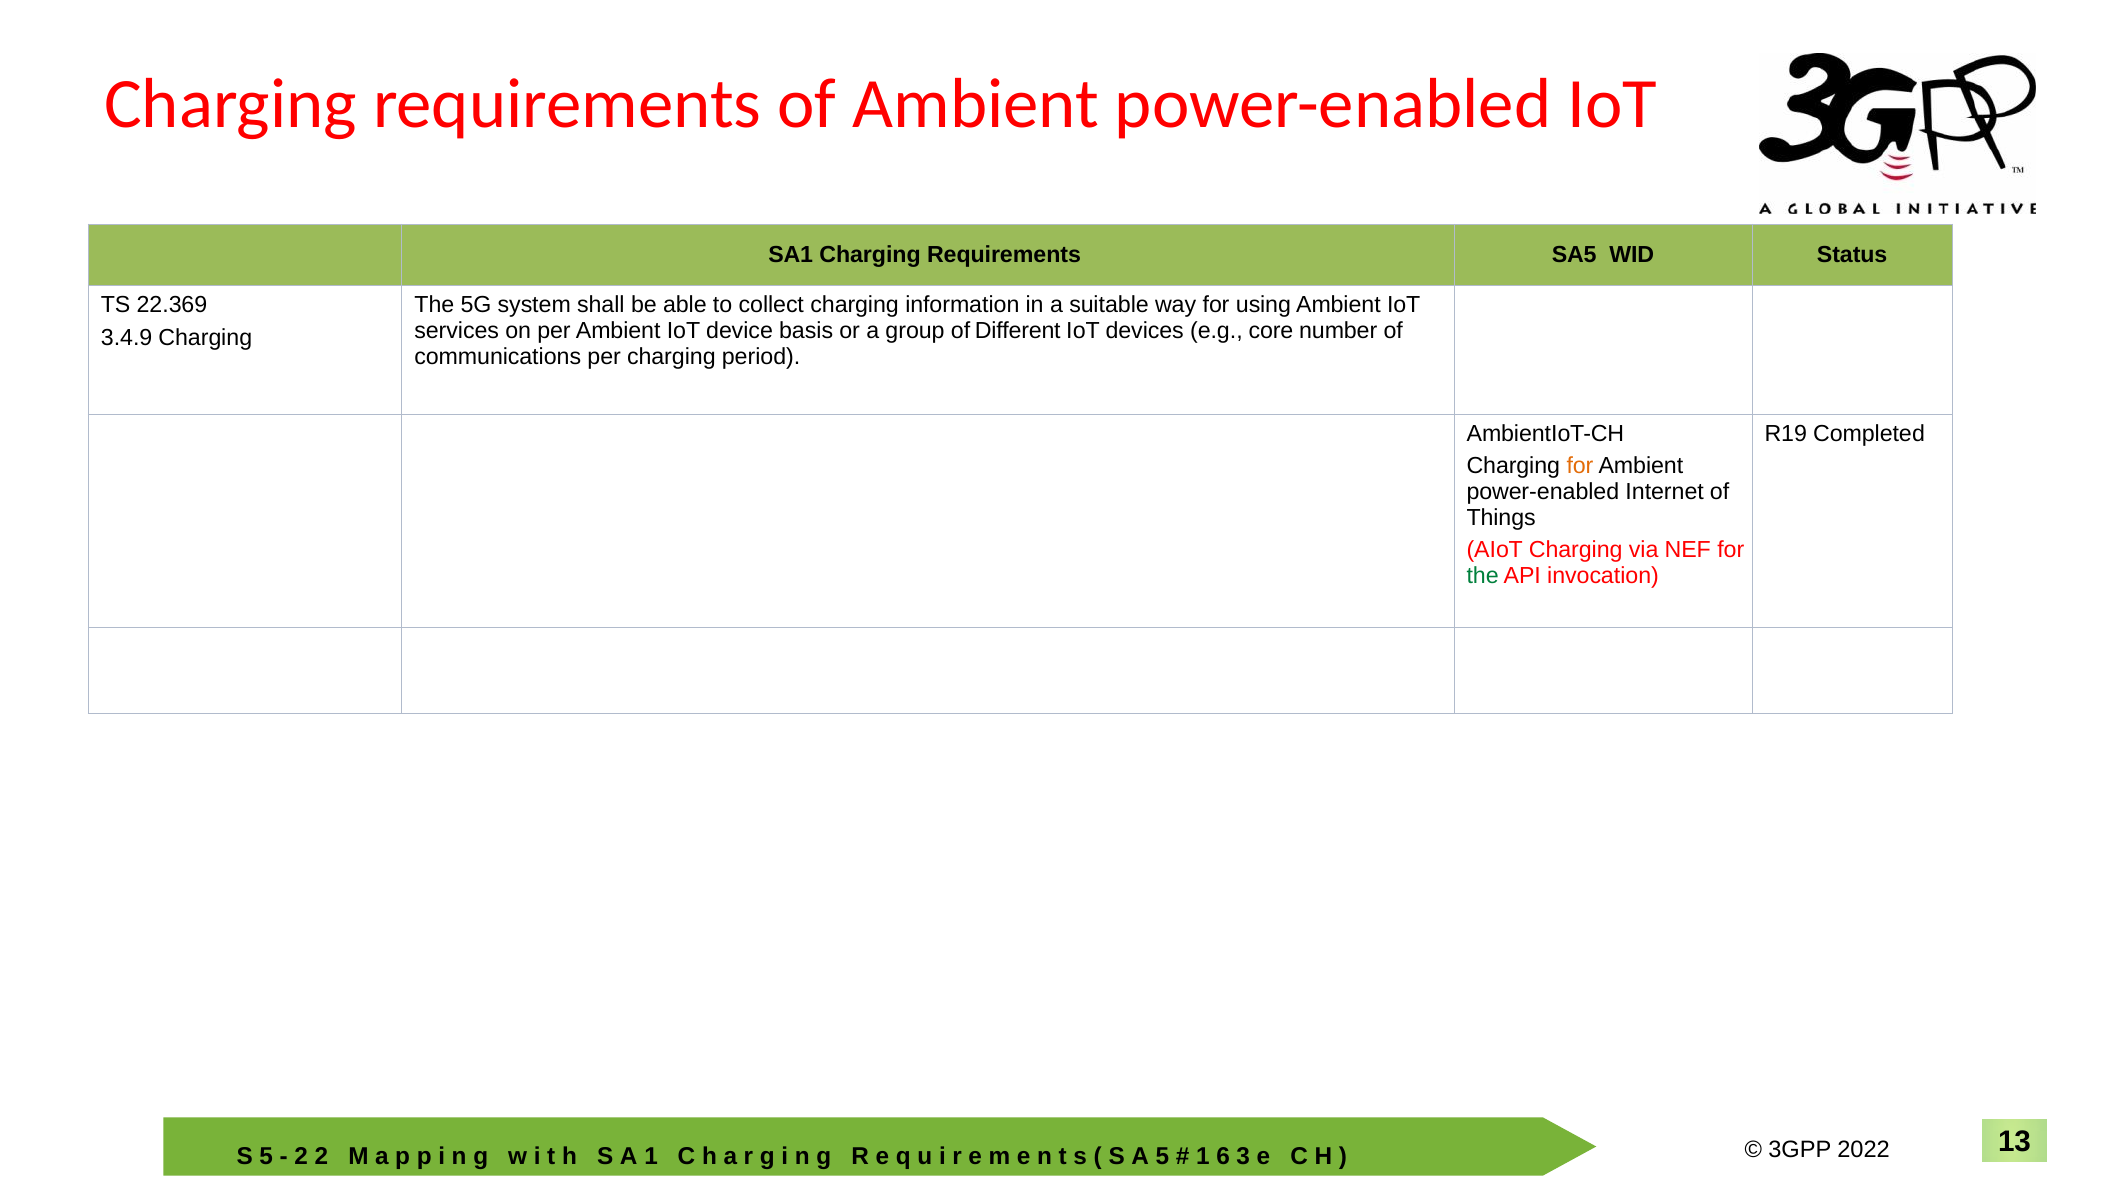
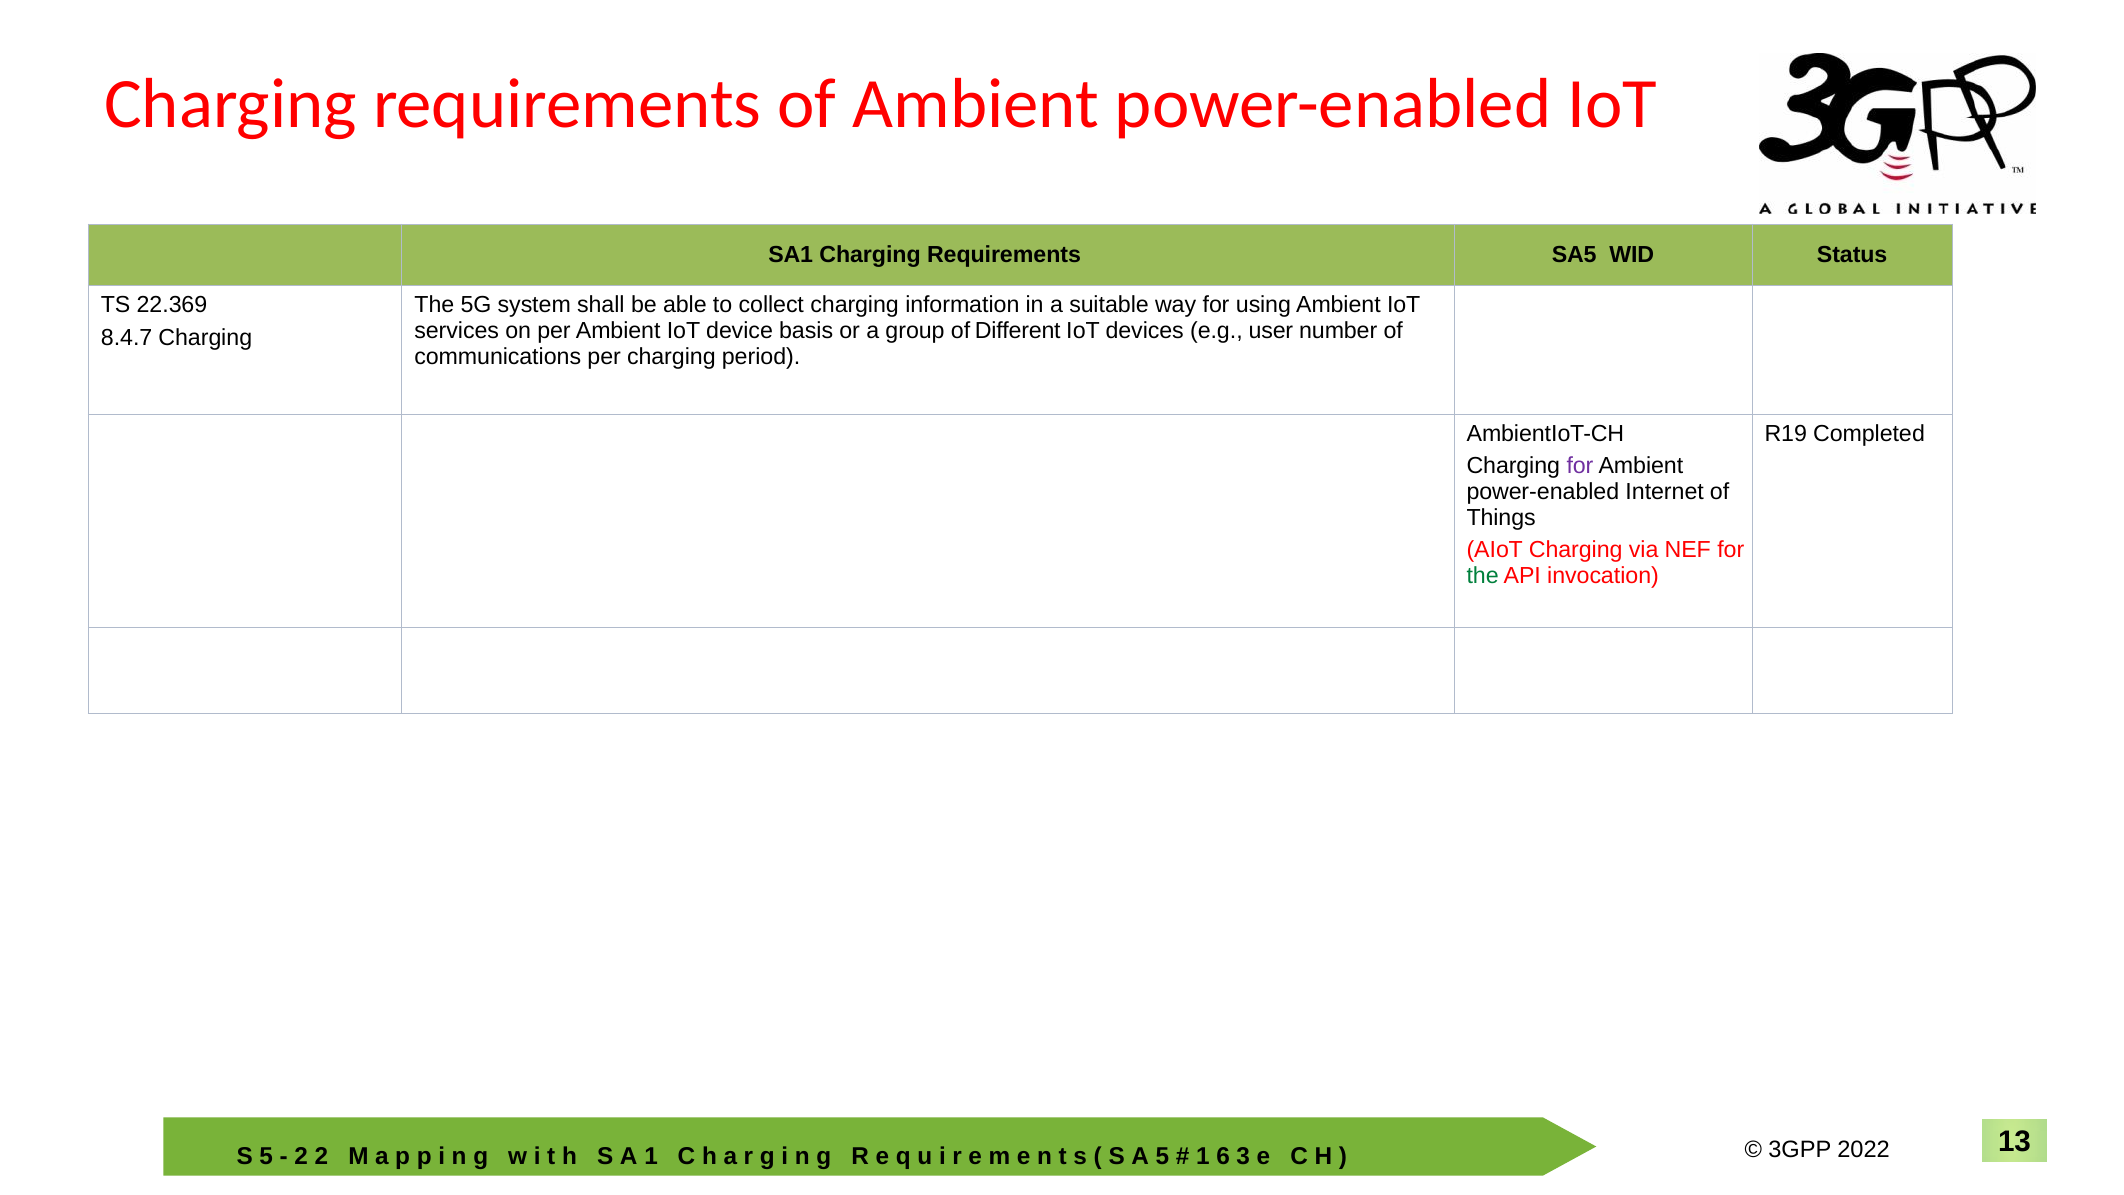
core: core -> user
3.4.9: 3.4.9 -> 8.4.7
for at (1580, 466) colour: orange -> purple
